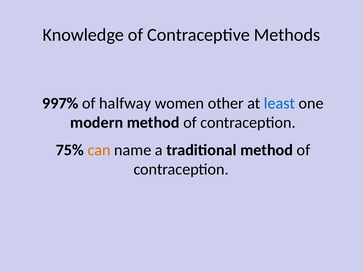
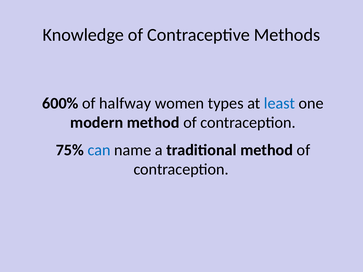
997%: 997% -> 600%
other: other -> types
can colour: orange -> blue
